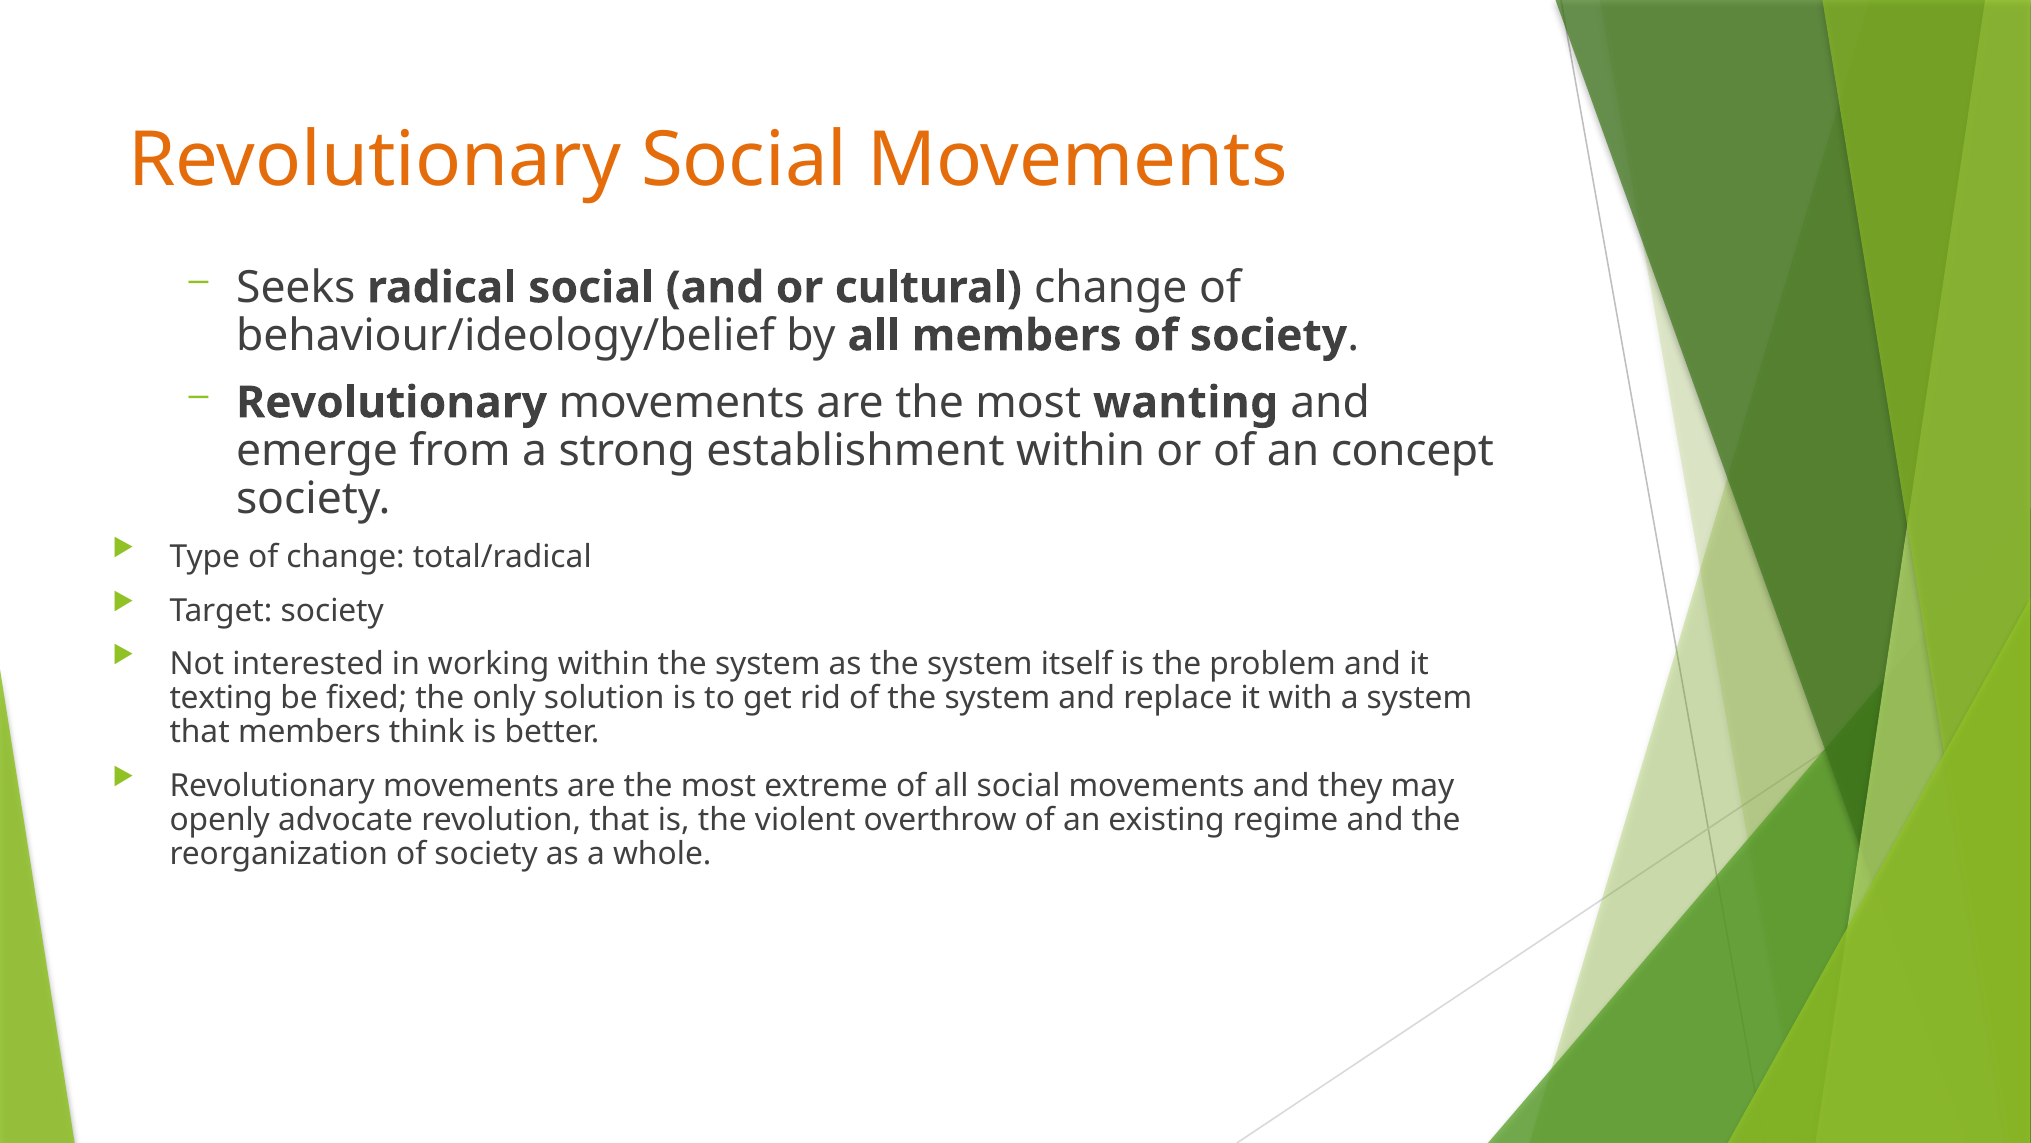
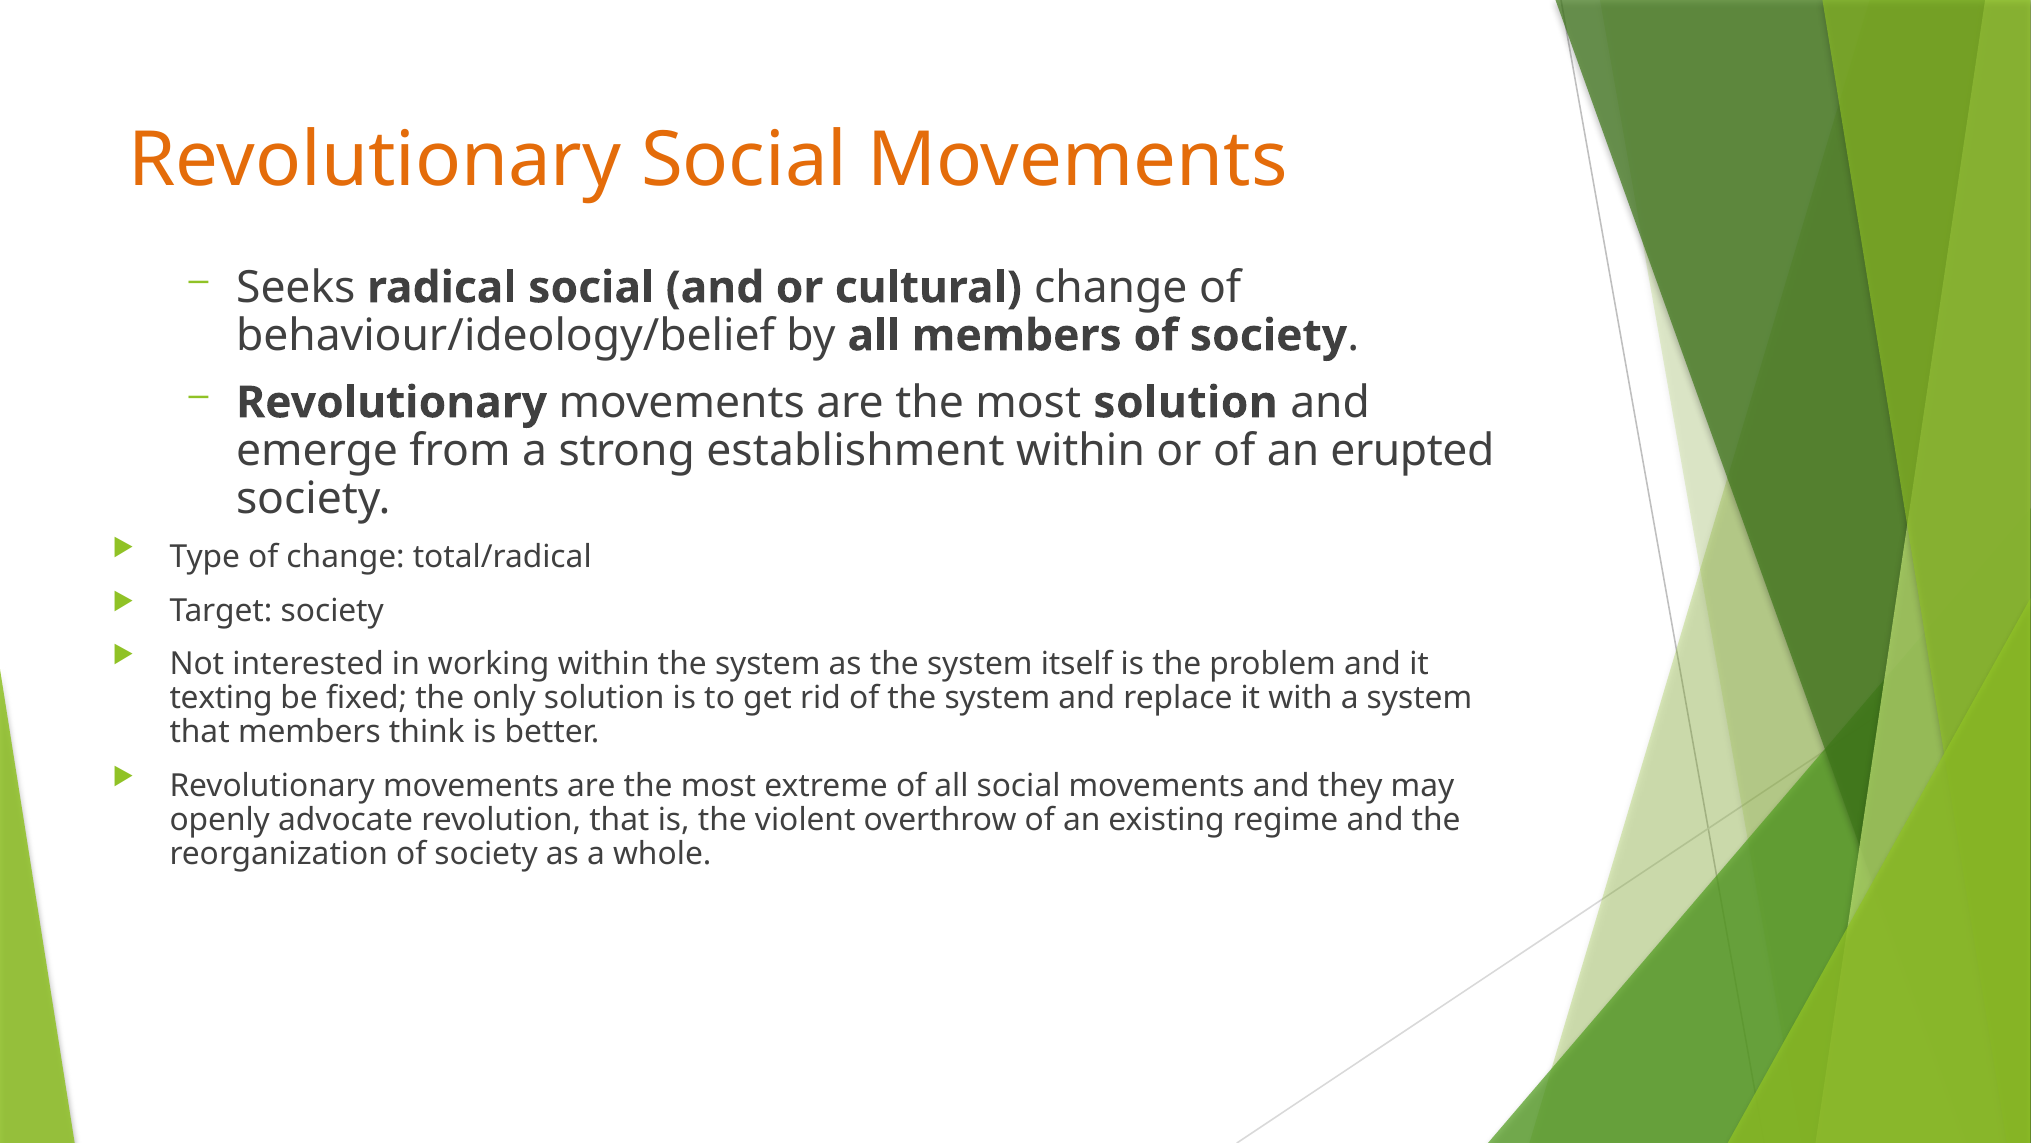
most wanting: wanting -> solution
concept: concept -> erupted
